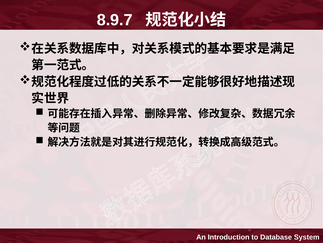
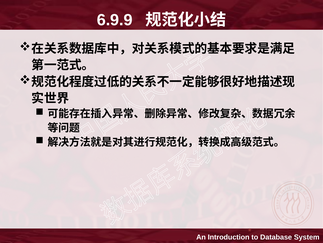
8.9.7: 8.9.7 -> 6.9.9
